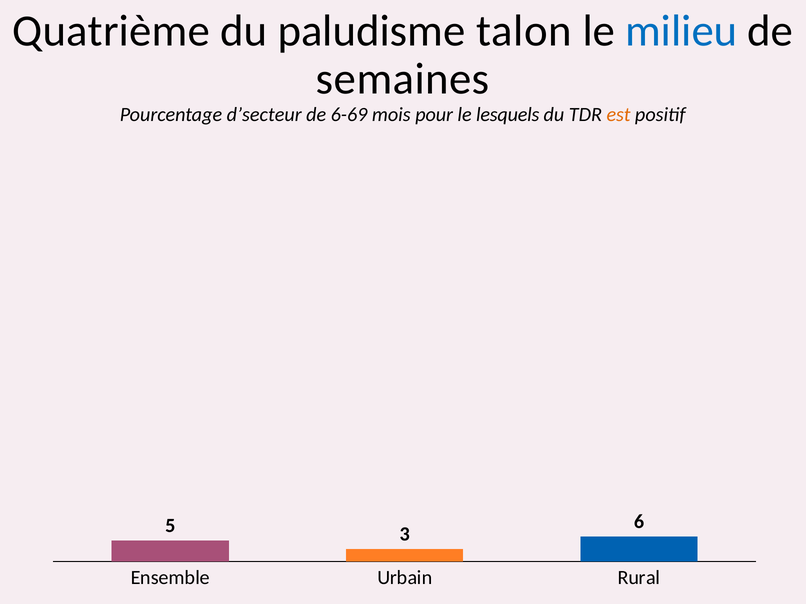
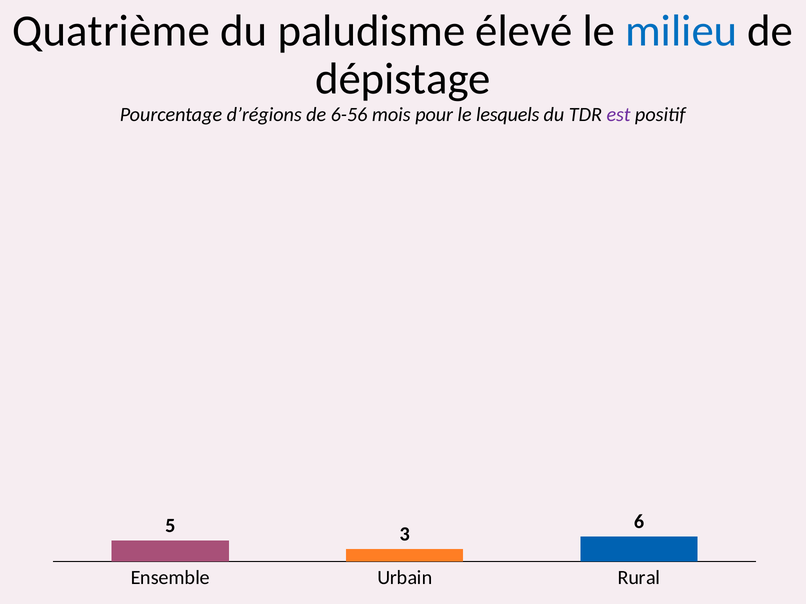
talon: talon -> élevé
semaines: semaines -> dépistage
d’secteur: d’secteur -> d’régions
6-69: 6-69 -> 6-56
est colour: orange -> purple
